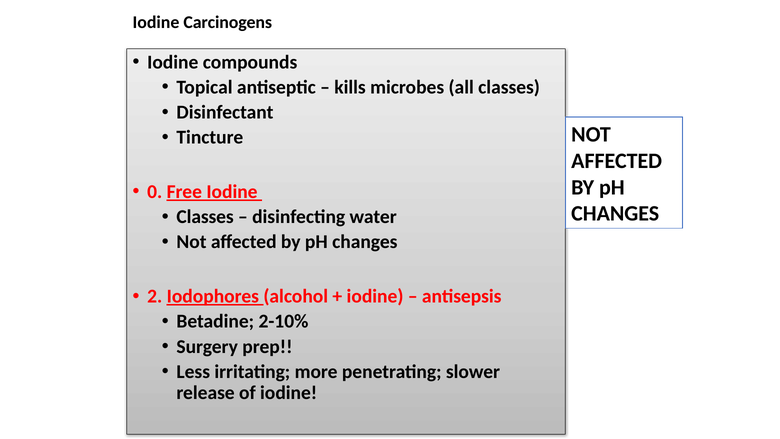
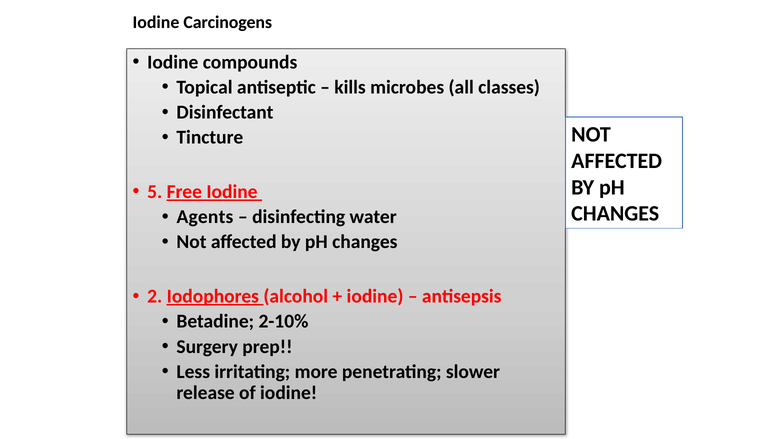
0: 0 -> 5
Classes at (205, 217): Classes -> Agents
